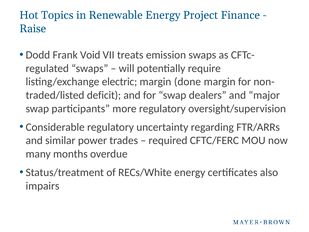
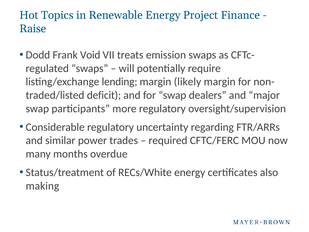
electric: electric -> lending
done: done -> likely
impairs: impairs -> making
